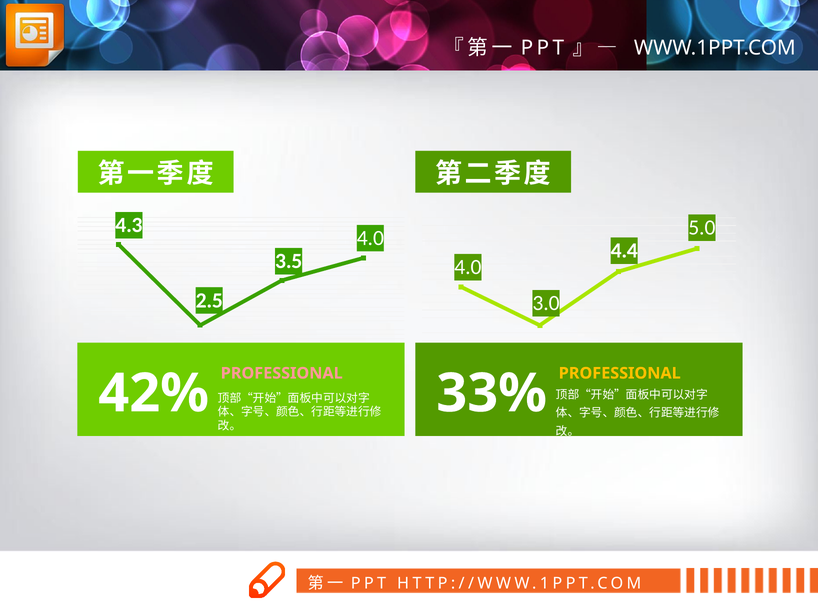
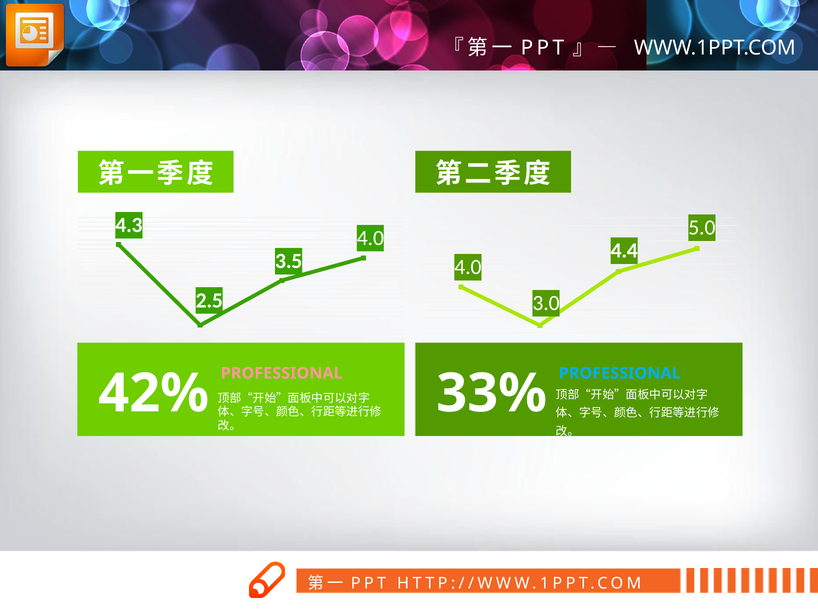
PROFESSIONAL at (620, 373) colour: yellow -> light blue
